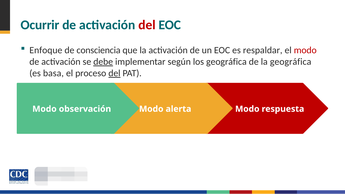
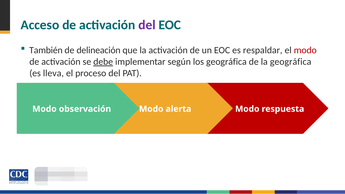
Ocurrir: Ocurrir -> Acceso
del at (147, 25) colour: red -> purple
Enfoque: Enfoque -> También
consciencia: consciencia -> delineación
basa: basa -> lleva
del at (114, 73) underline: present -> none
